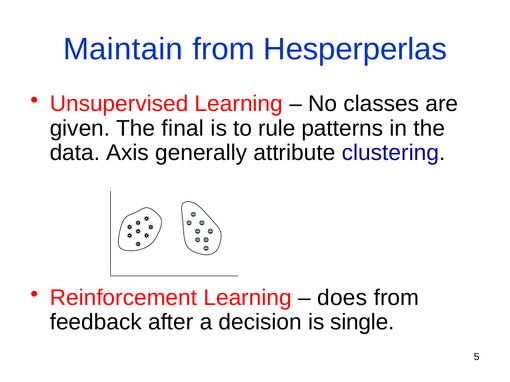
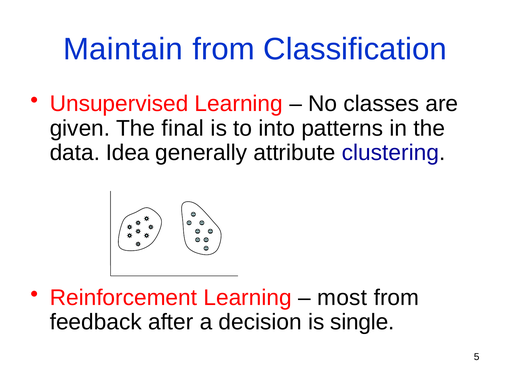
Hesperperlas: Hesperperlas -> Classification
rule: rule -> into
Axis: Axis -> Idea
does: does -> most
